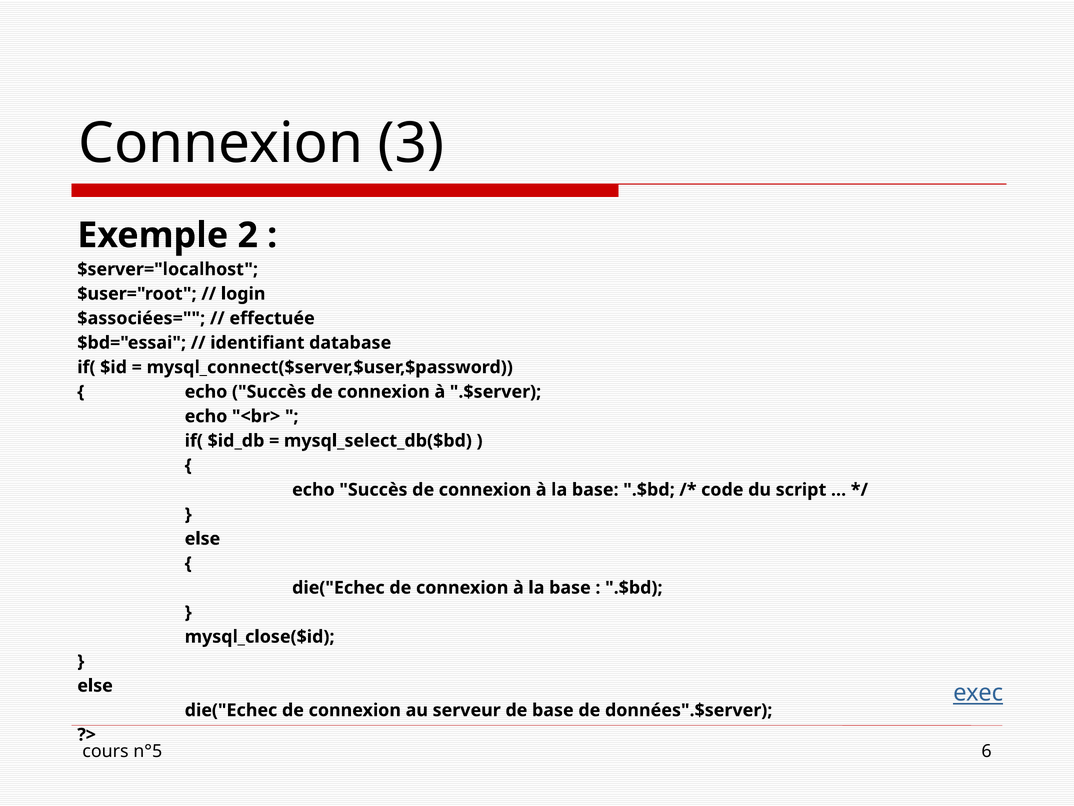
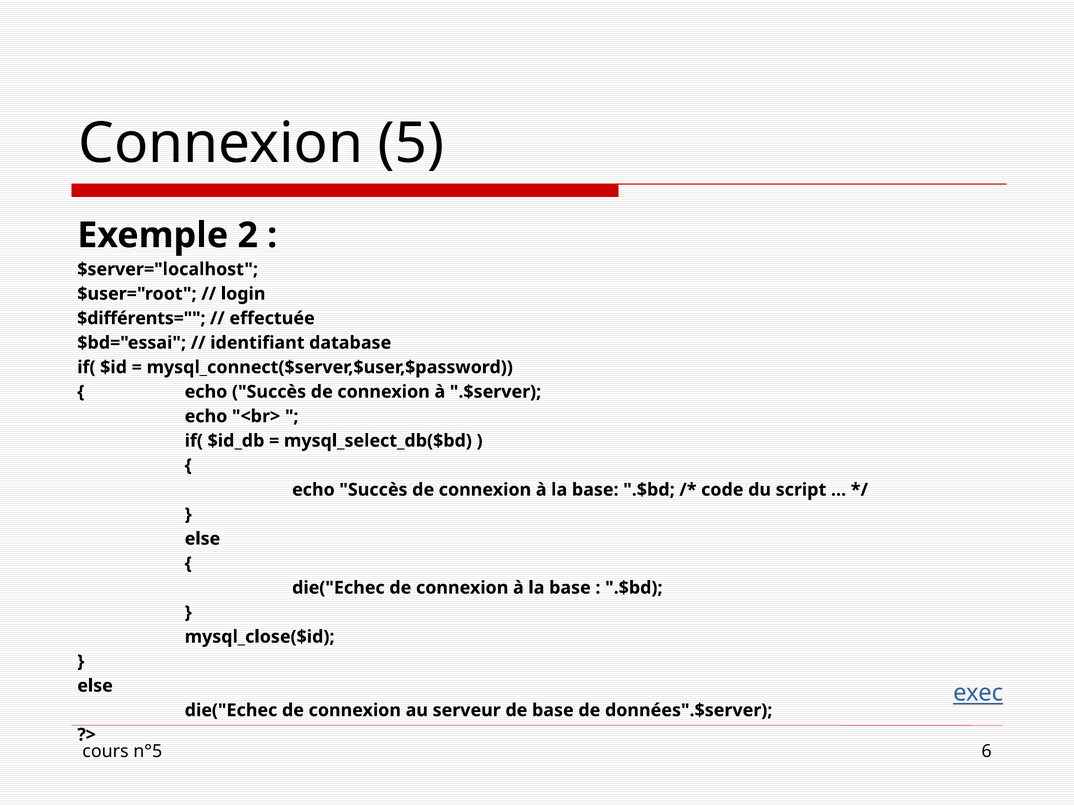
3: 3 -> 5
$associées=: $associées= -> $différents=
